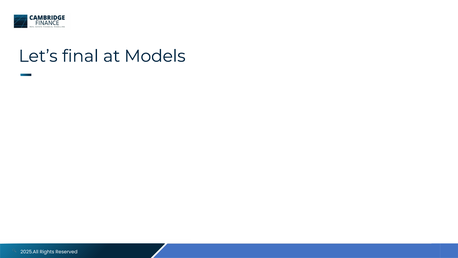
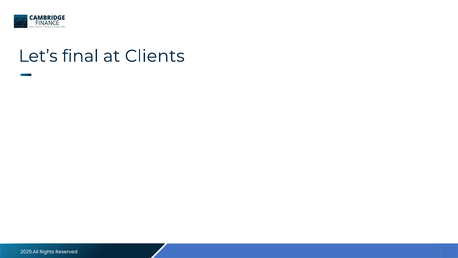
Models: Models -> Clients
